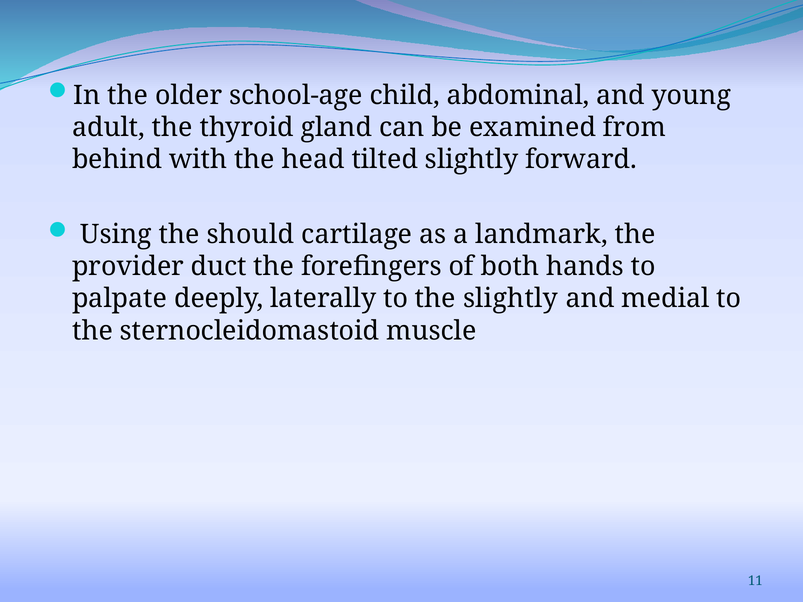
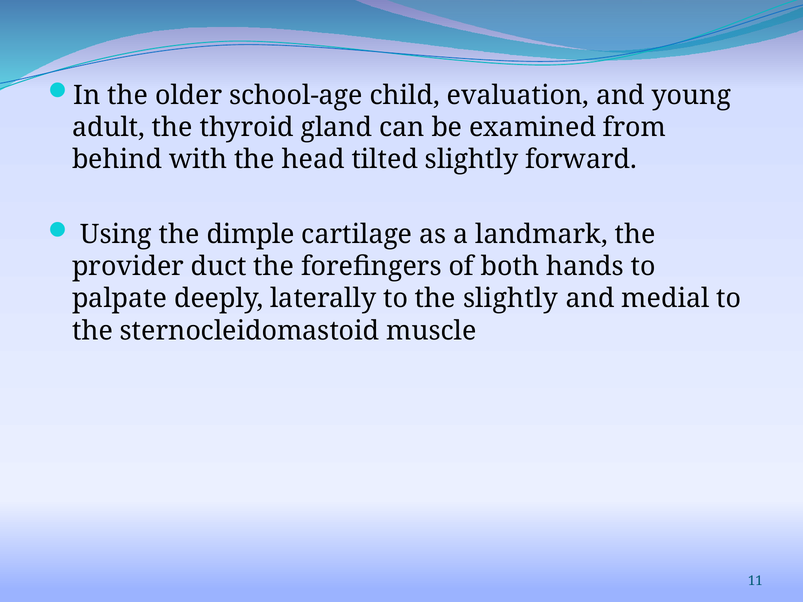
abdominal: abdominal -> evaluation
should: should -> dimple
